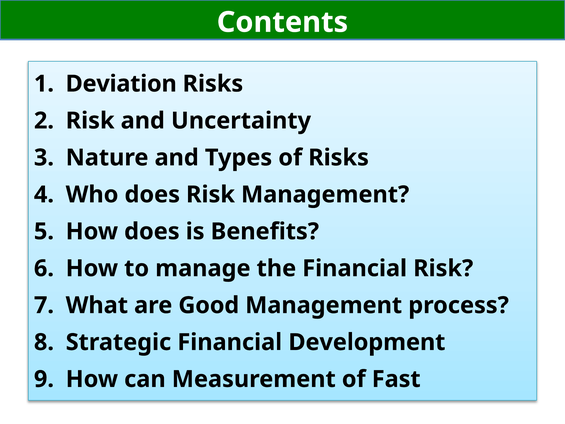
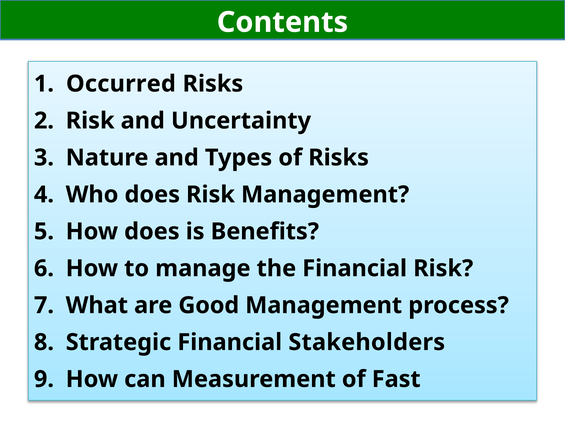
Deviation: Deviation -> Occurred
Development: Development -> Stakeholders
